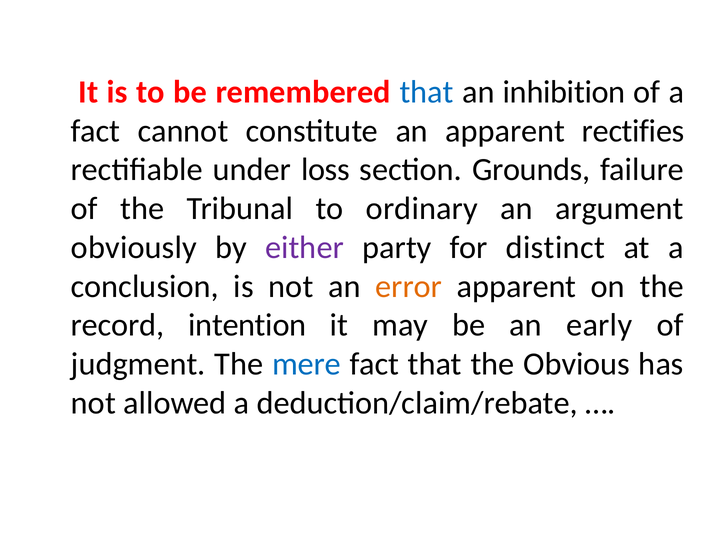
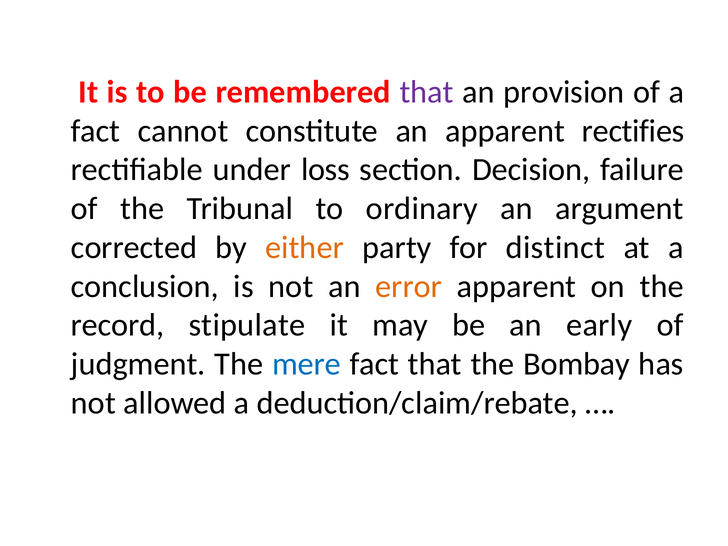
that at (427, 92) colour: blue -> purple
inhibition: inhibition -> provision
Grounds: Grounds -> Decision
obviously: obviously -> corrected
either colour: purple -> orange
intention: intention -> stipulate
Obvious: Obvious -> Bombay
